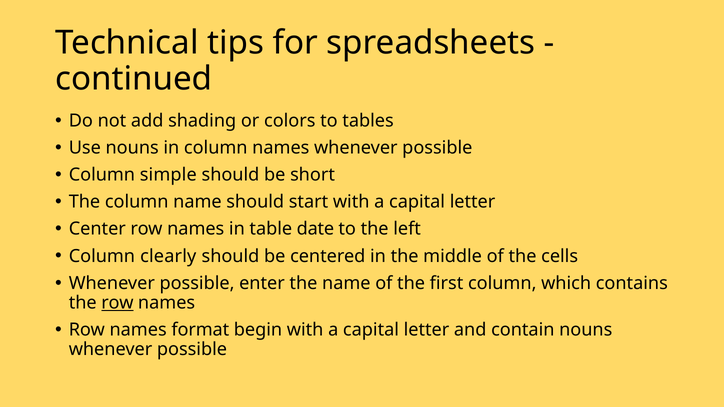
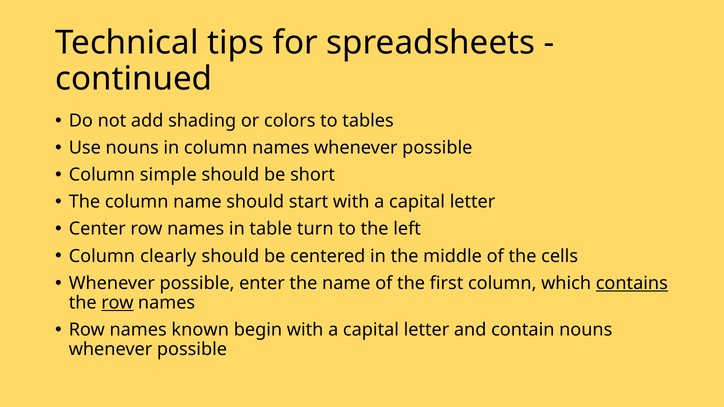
date: date -> turn
contains underline: none -> present
format: format -> known
